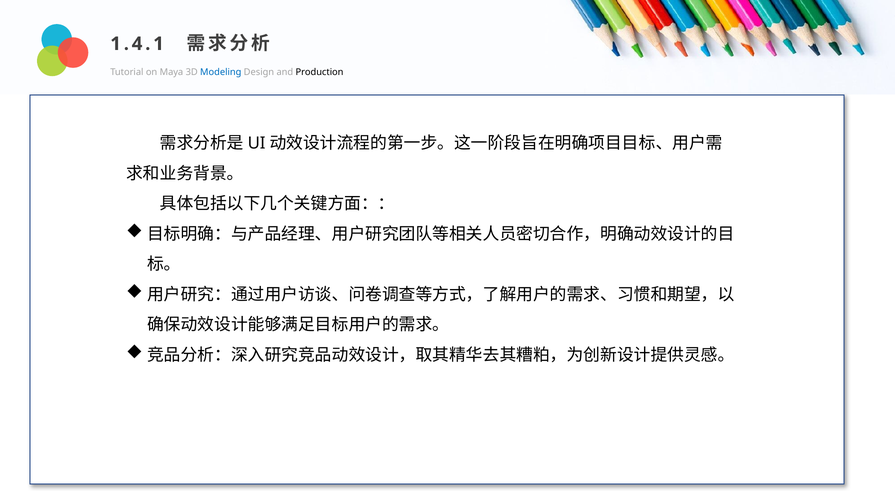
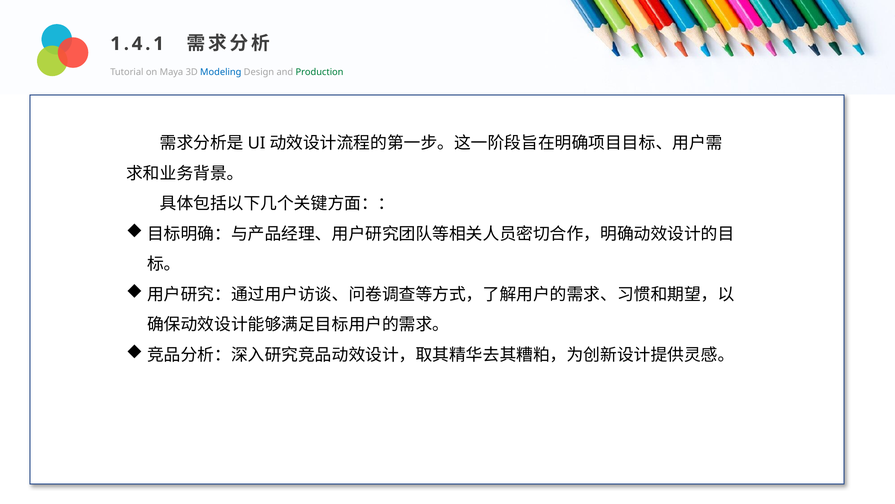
Production at (320, 72) colour: black -> green
